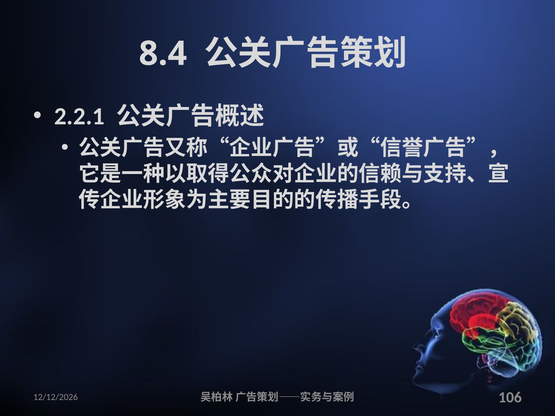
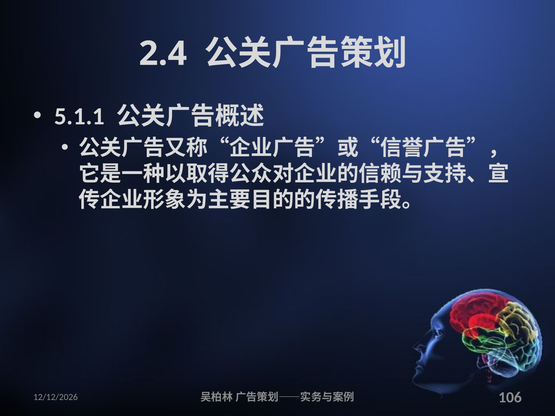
8.4: 8.4 -> 2.4
2.2.1: 2.2.1 -> 5.1.1
